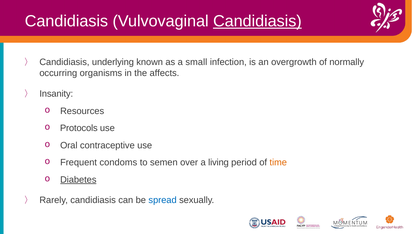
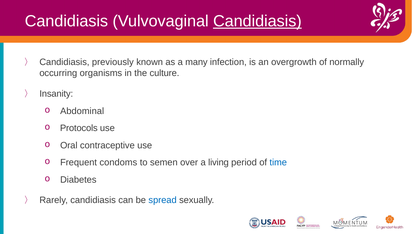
underlying: underlying -> previously
small: small -> many
affects: affects -> culture
Resources: Resources -> Abdominal
time colour: orange -> blue
Diabetes underline: present -> none
